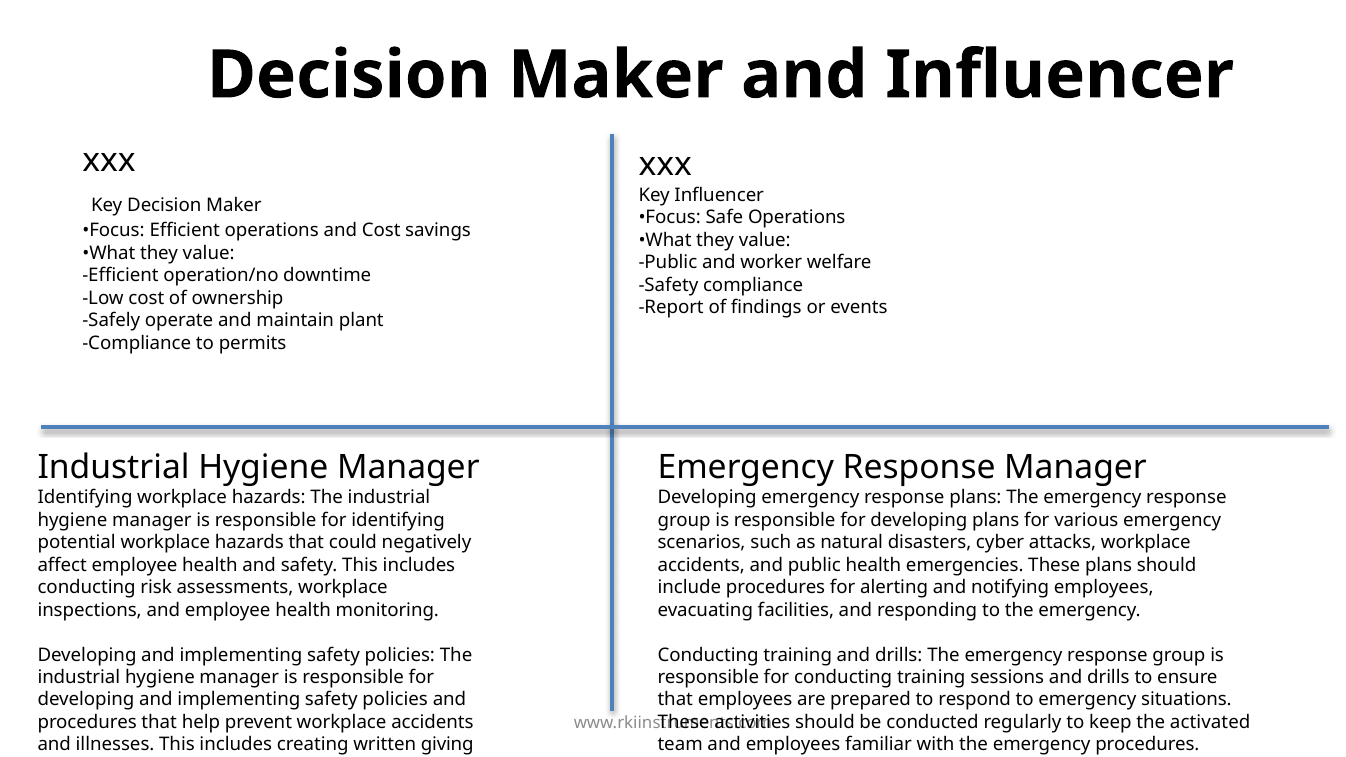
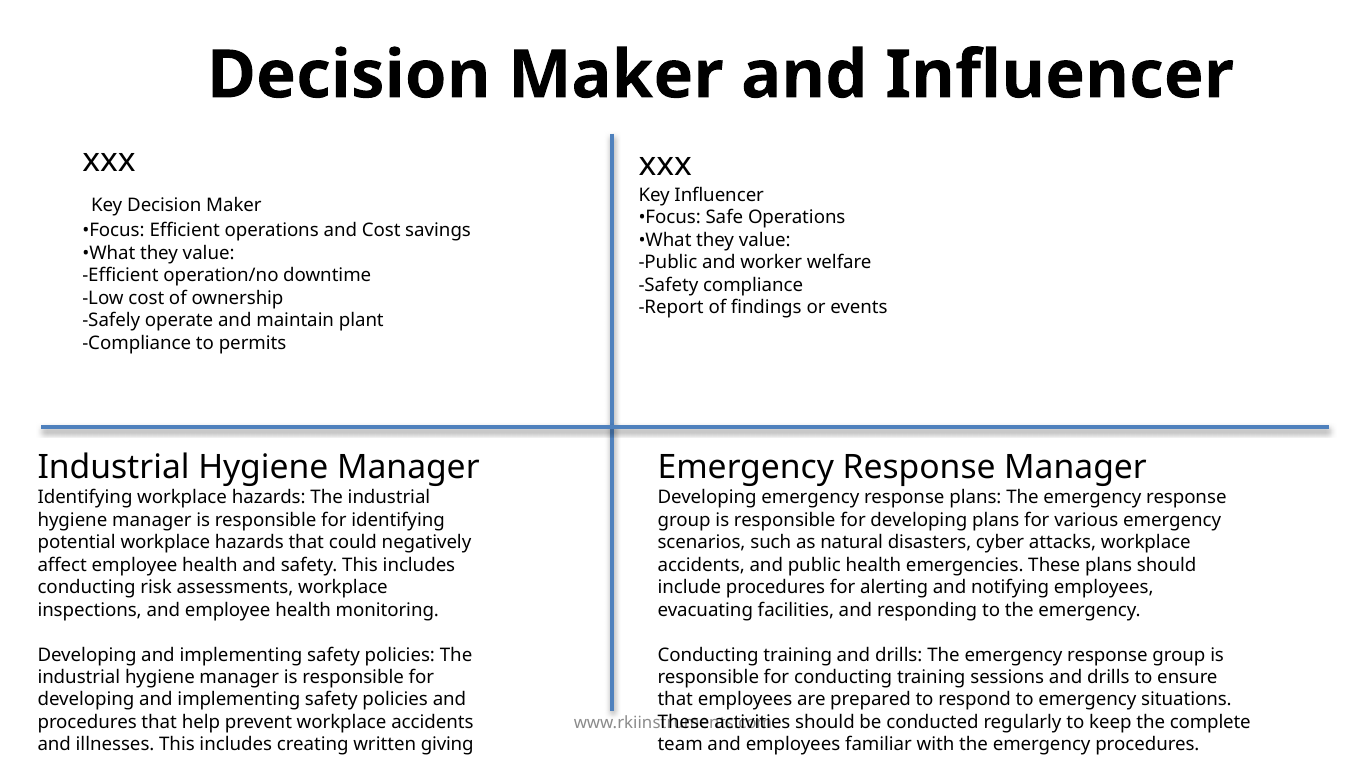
activated: activated -> complete
